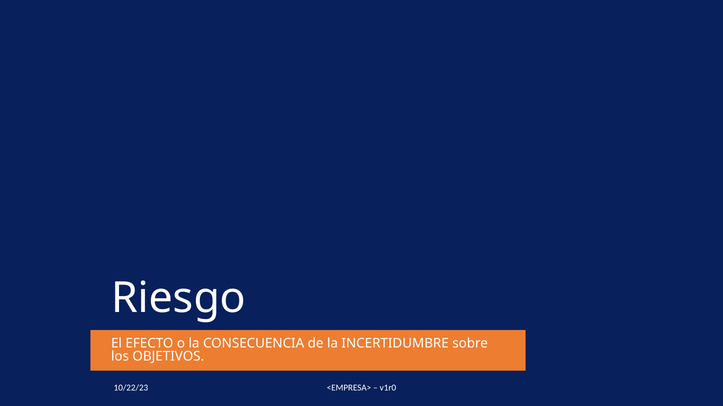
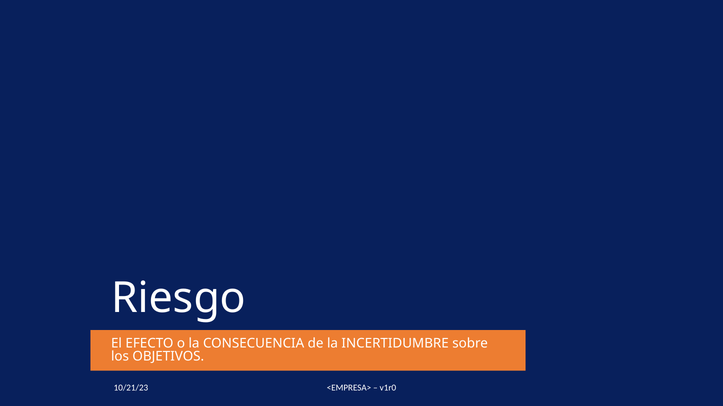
10/22/23: 10/22/23 -> 10/21/23
